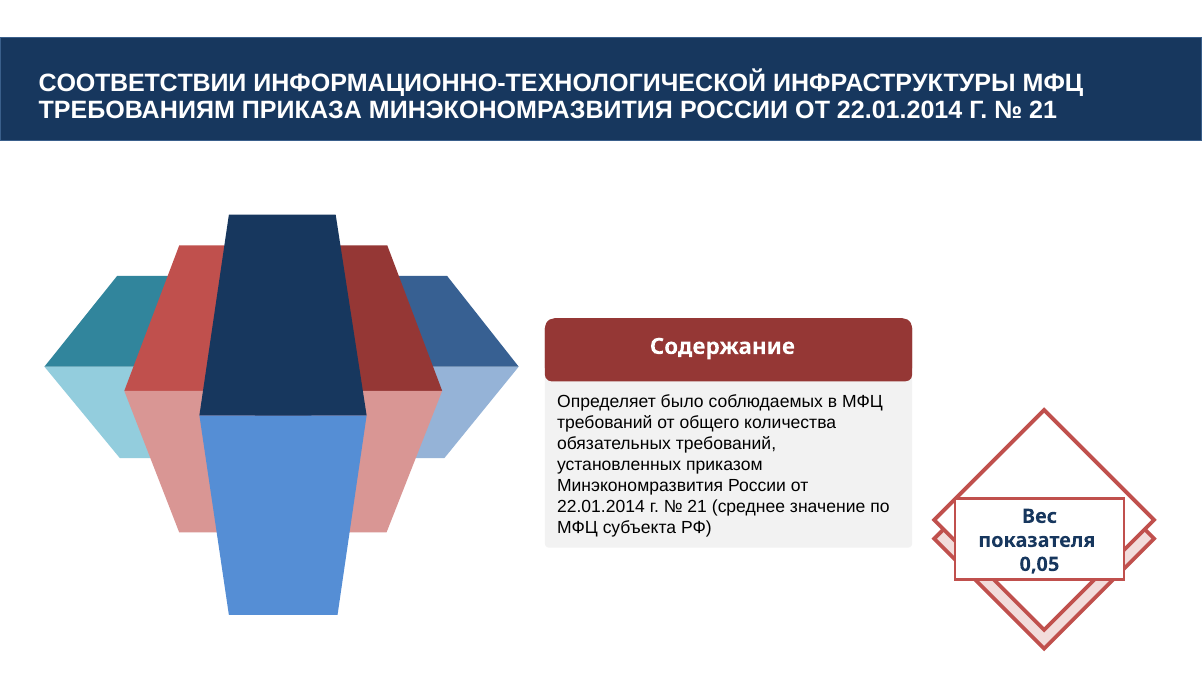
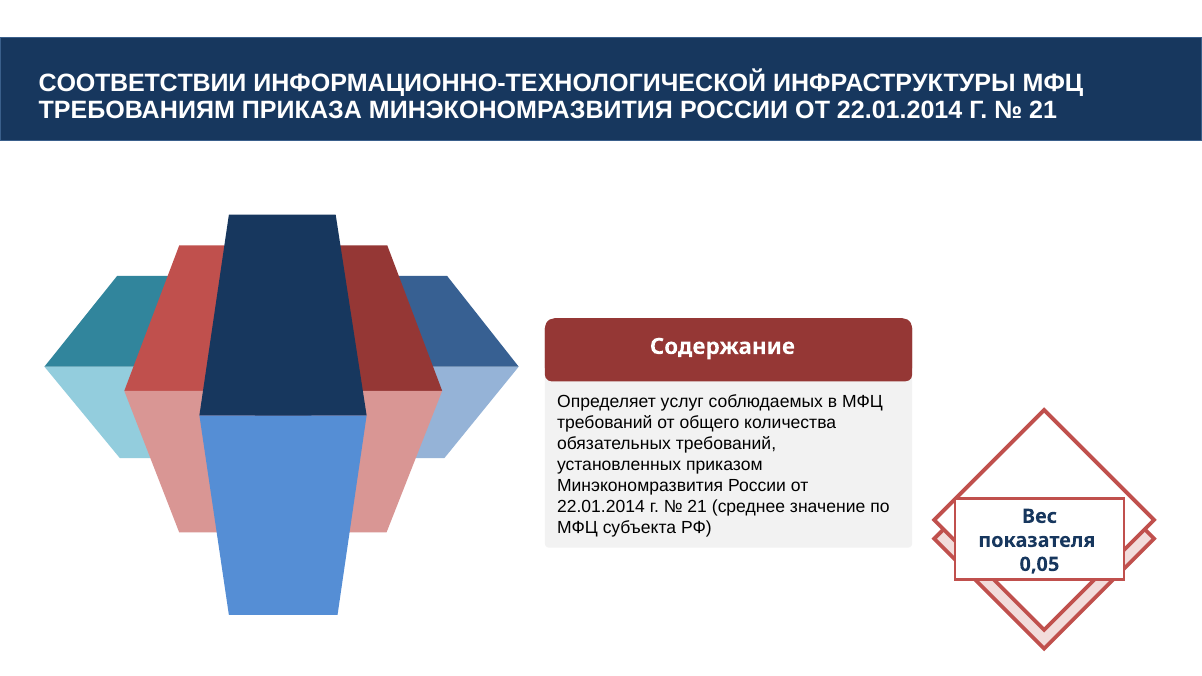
было: было -> услуг
